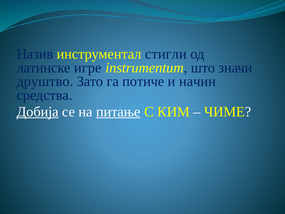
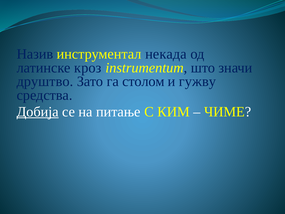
стигли: стигли -> некада
игре: игре -> кроз
потиче: потиче -> столом
начин: начин -> гужву
питање underline: present -> none
